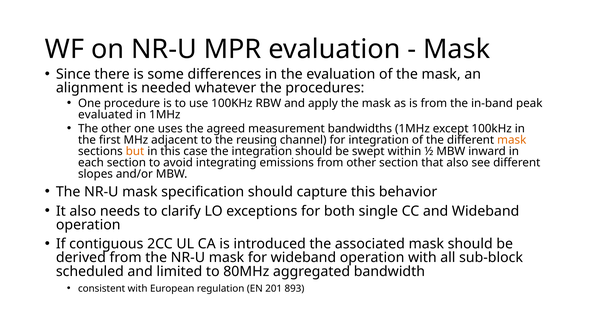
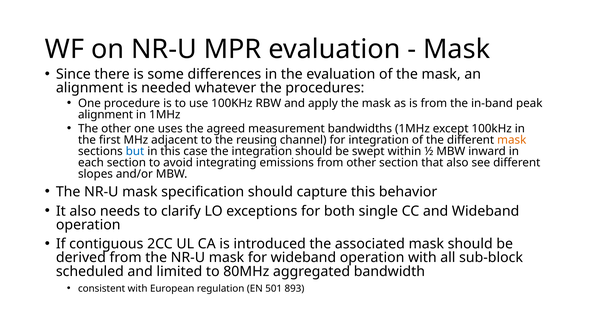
evaluated at (105, 115): evaluated -> alignment
but colour: orange -> blue
201: 201 -> 501
